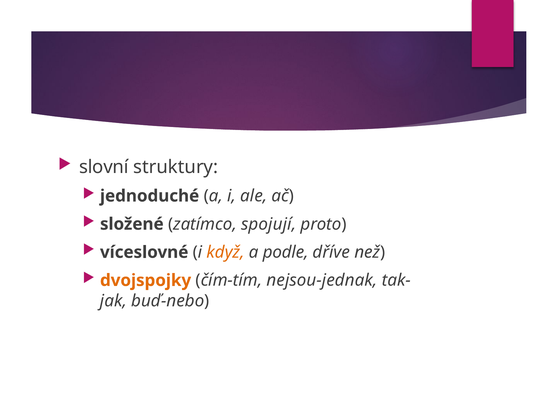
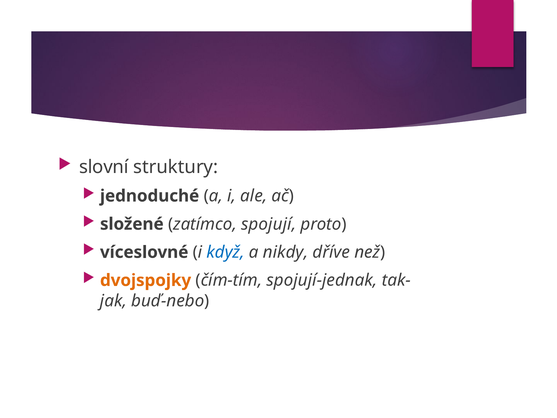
když colour: orange -> blue
podle: podle -> nikdy
nejsou-jednak: nejsou-jednak -> spojují-jednak
